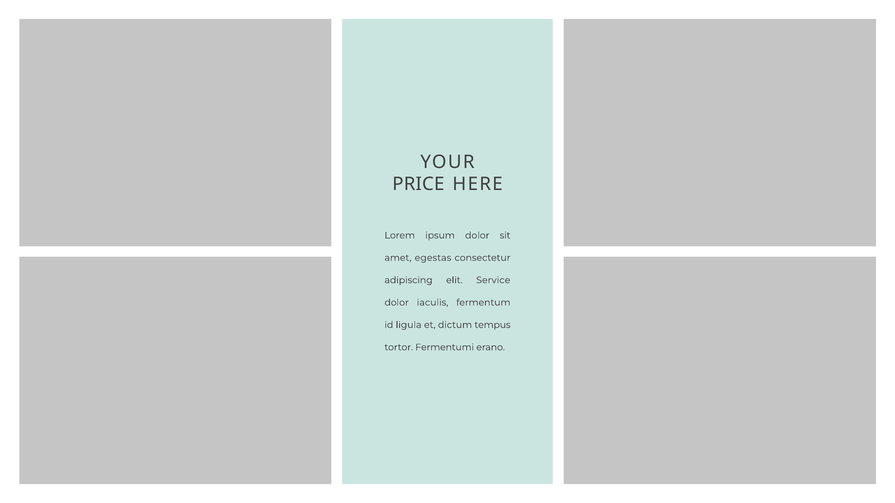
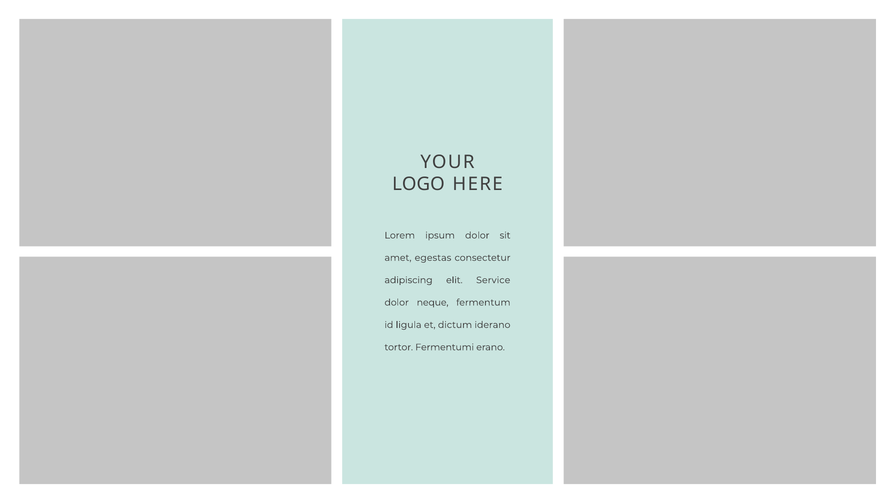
PRICE: PRICE -> LOGO
iaculis: iaculis -> neque
tempus: tempus -> iderano
